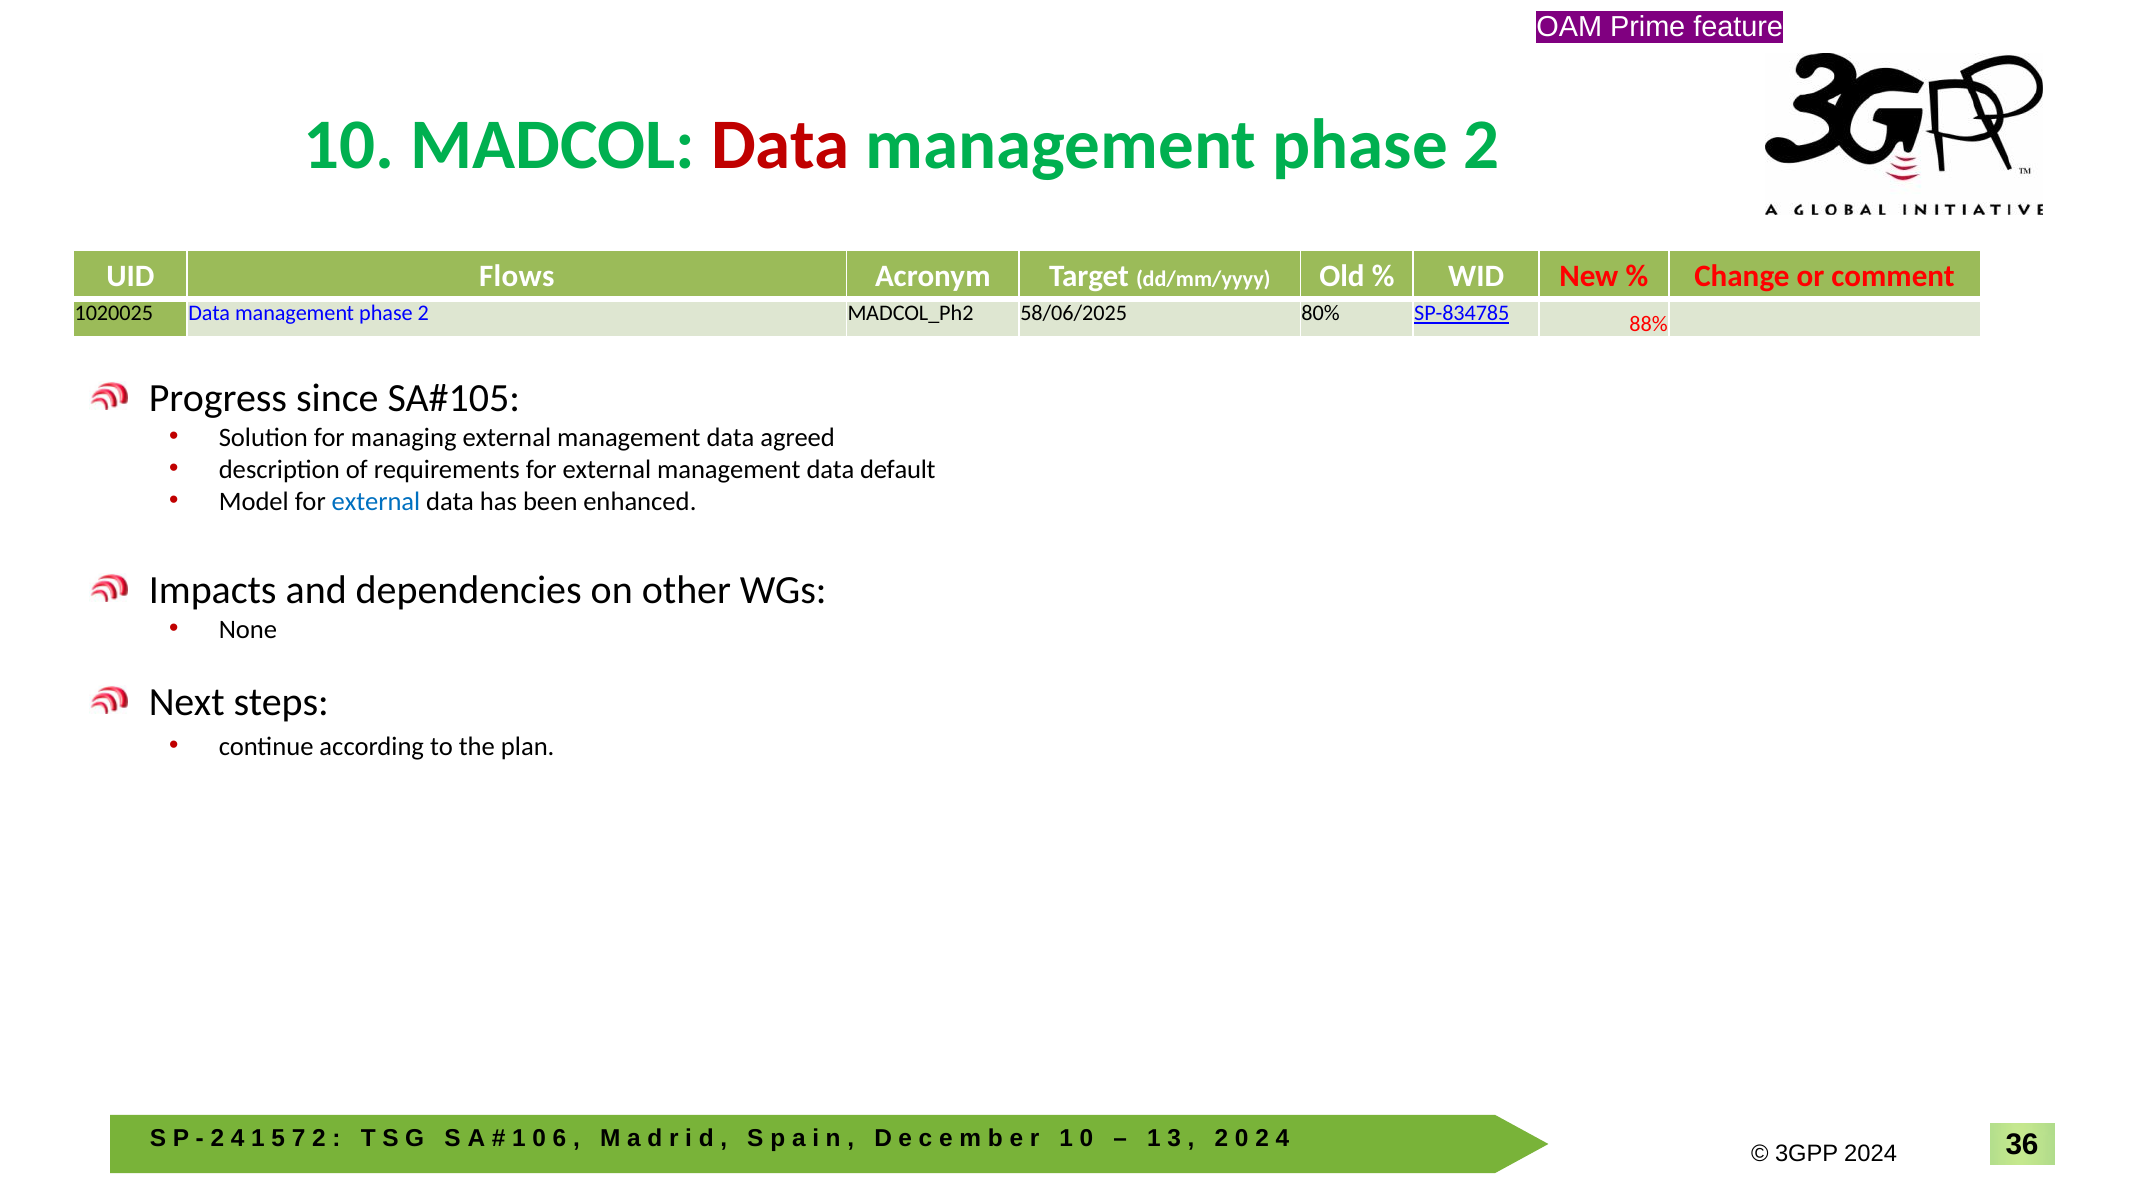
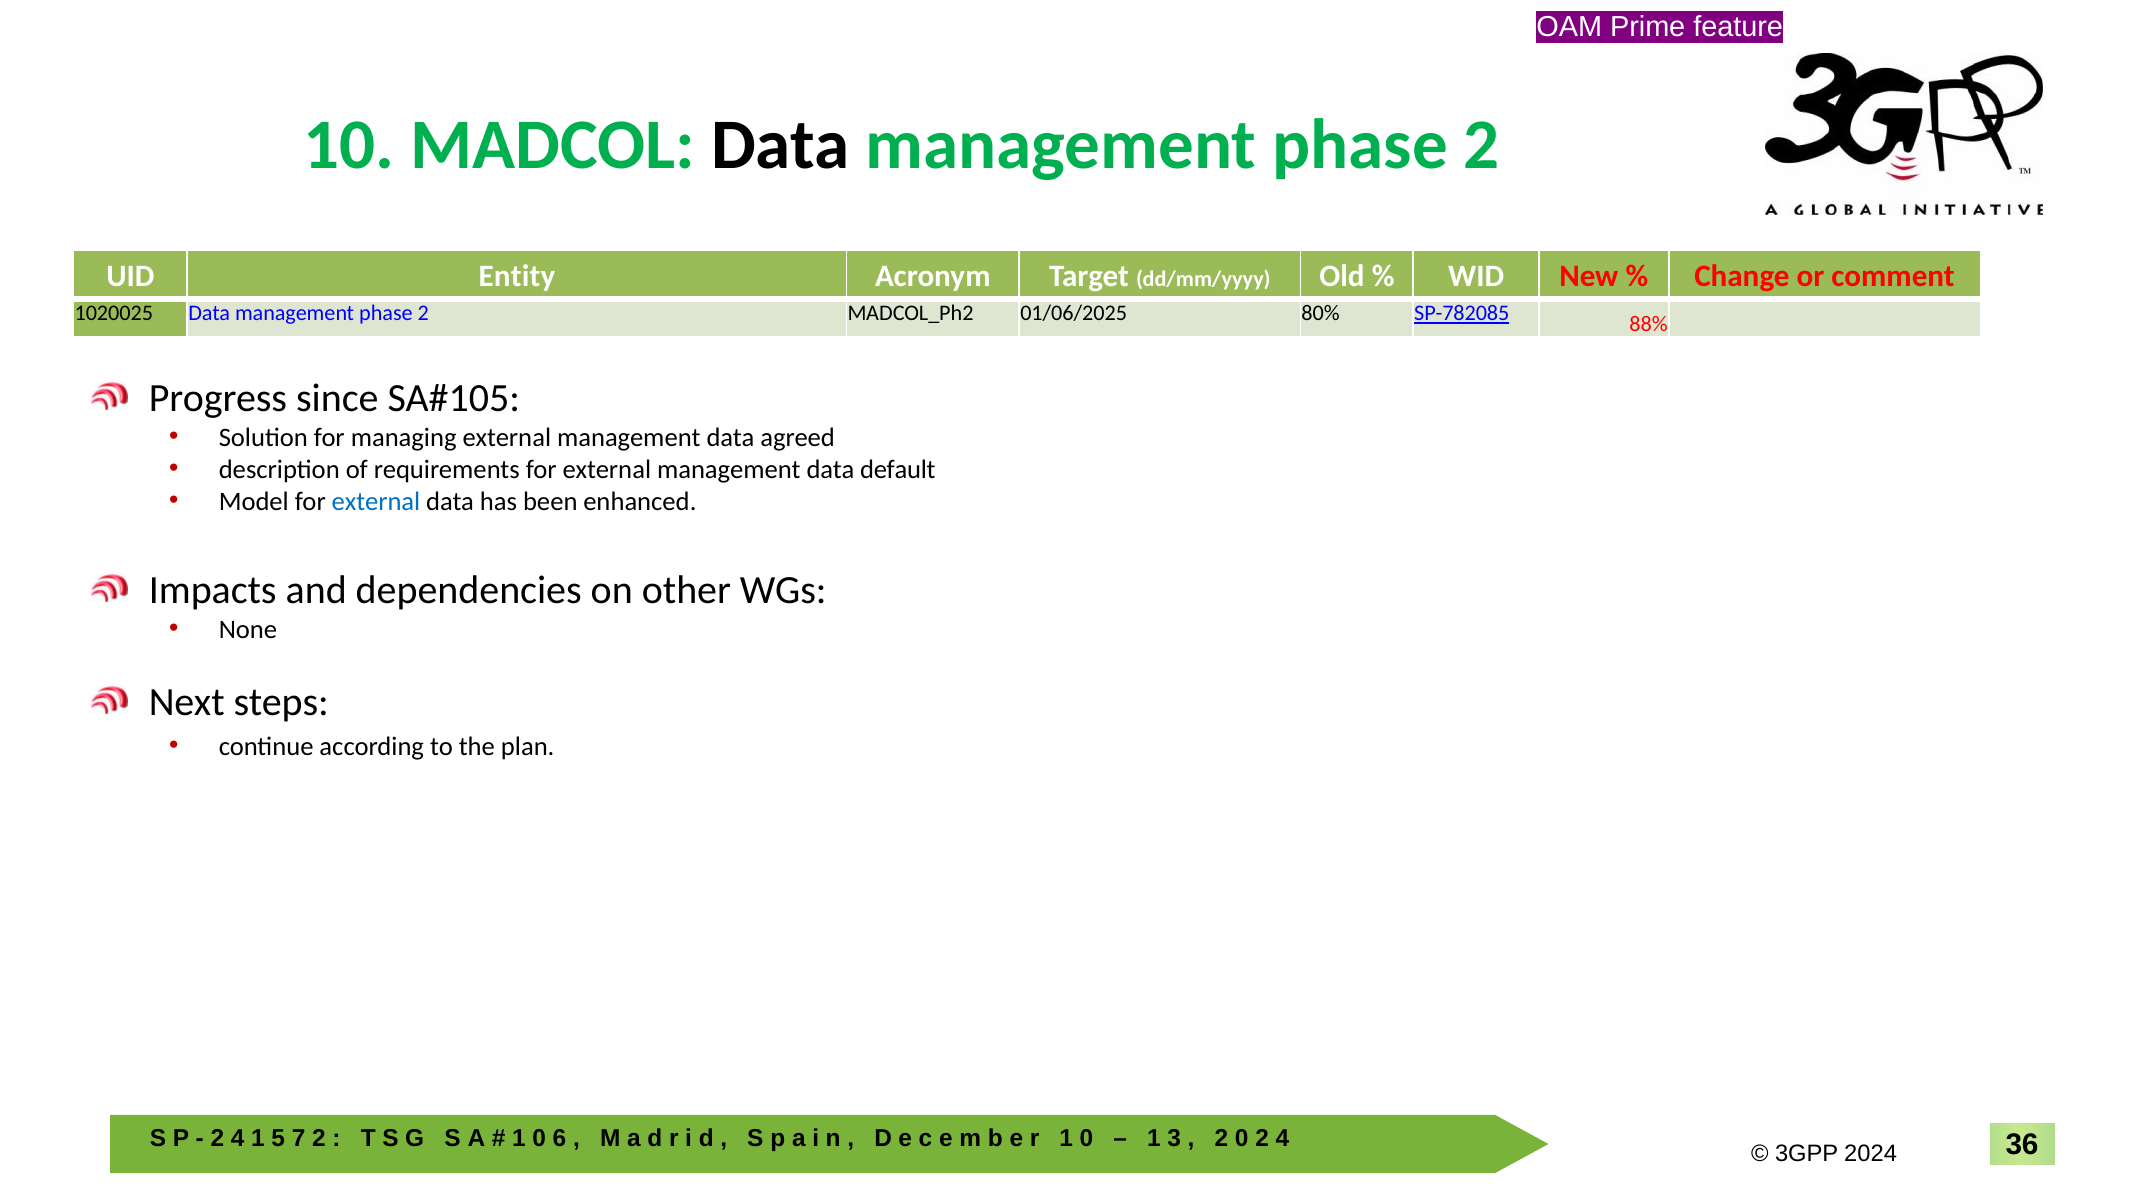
Data at (781, 145) colour: red -> black
Flows: Flows -> Entity
58/06/2025: 58/06/2025 -> 01/06/2025
SP-834785: SP-834785 -> SP-782085
